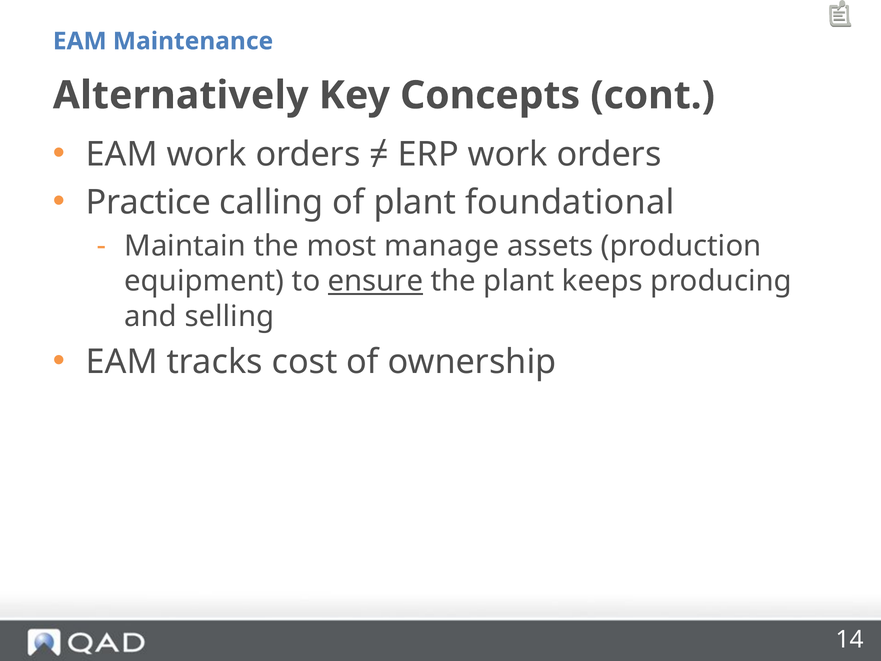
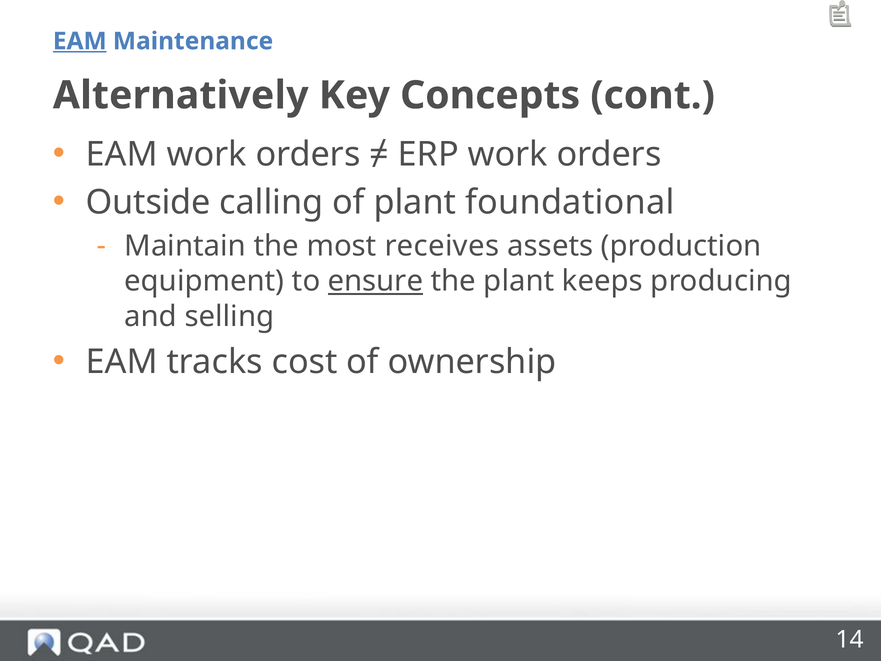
EAM at (80, 41) underline: none -> present
Practice: Practice -> Outside
manage: manage -> receives
